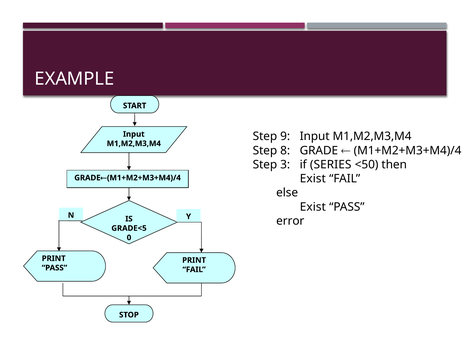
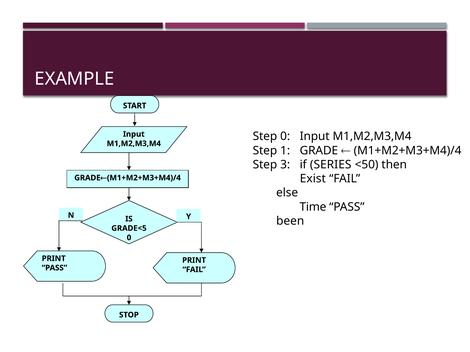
Step 9: 9 -> 0
8: 8 -> 1
Exist at (313, 207): Exist -> Time
error: error -> been
